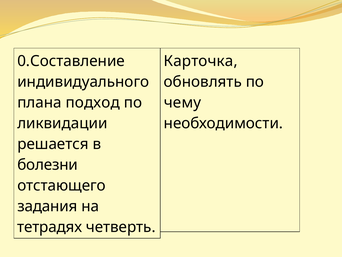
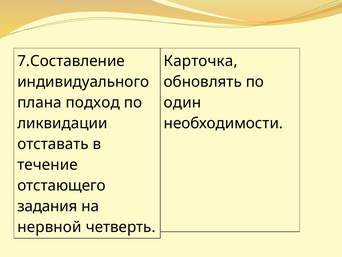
0.Составление: 0.Составление -> 7.Составление
чему: чему -> один
решается: решается -> отставать
болезни: болезни -> течение
тетрадях: тетрадях -> нервной
